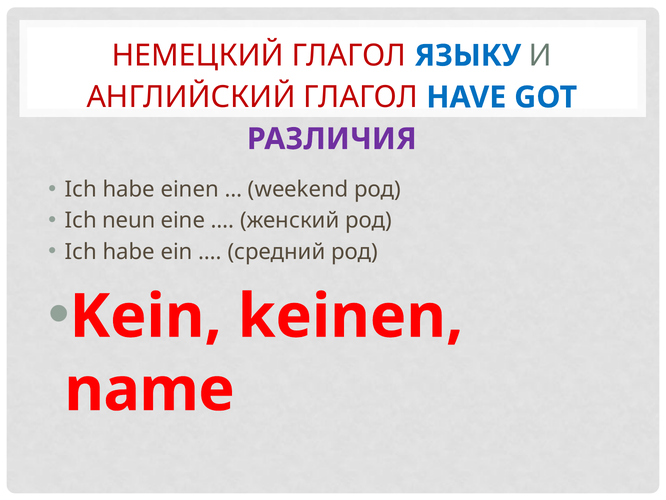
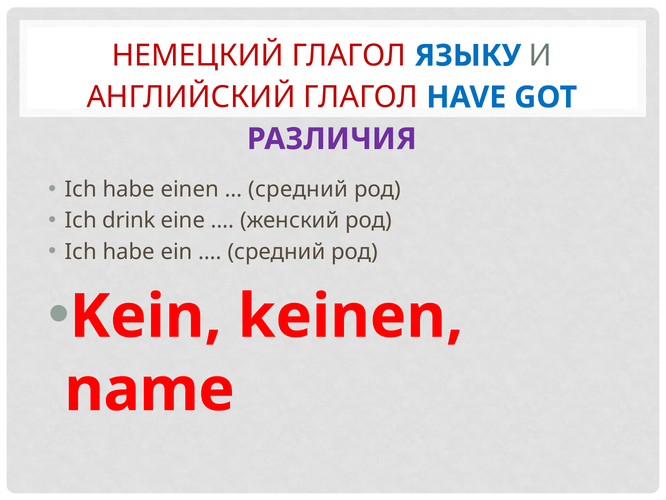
weekend at (298, 189): weekend -> средний
neun: neun -> drink
